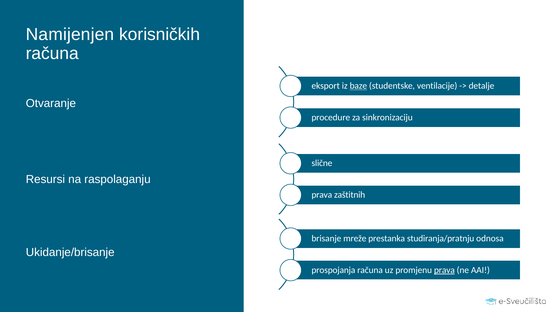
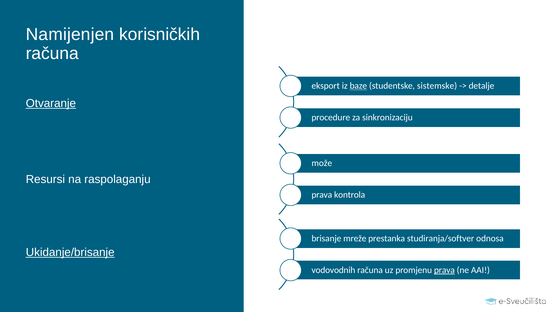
ventilacije: ventilacije -> sistemske
Otvaranje underline: none -> present
slične: slične -> može
zaštitnih: zaštitnih -> kontrola
studiranja/pratnju: studiranja/pratnju -> studiranja/softver
Ukidanje/brisanje underline: none -> present
prospojanja: prospojanja -> vodovodnih
